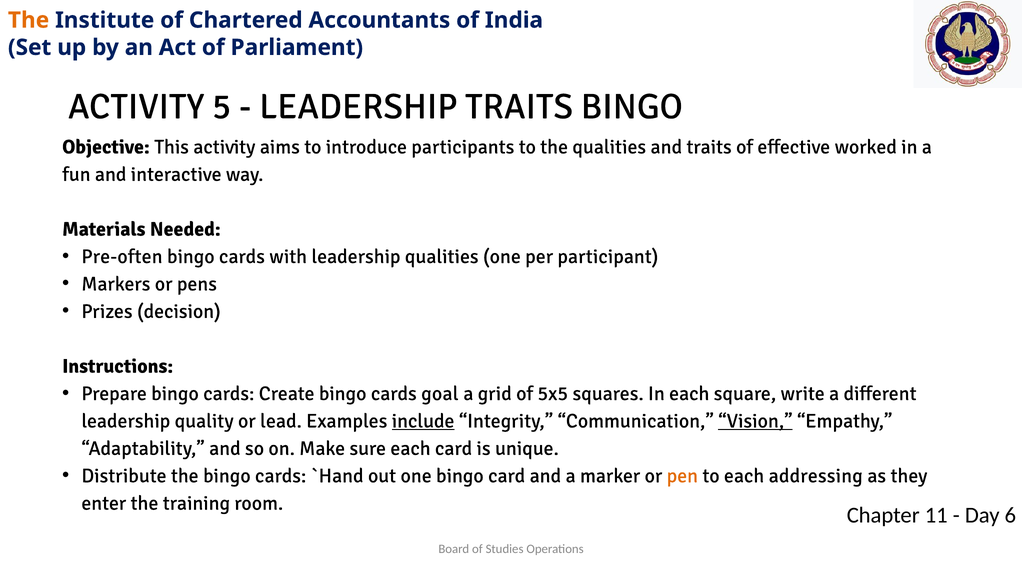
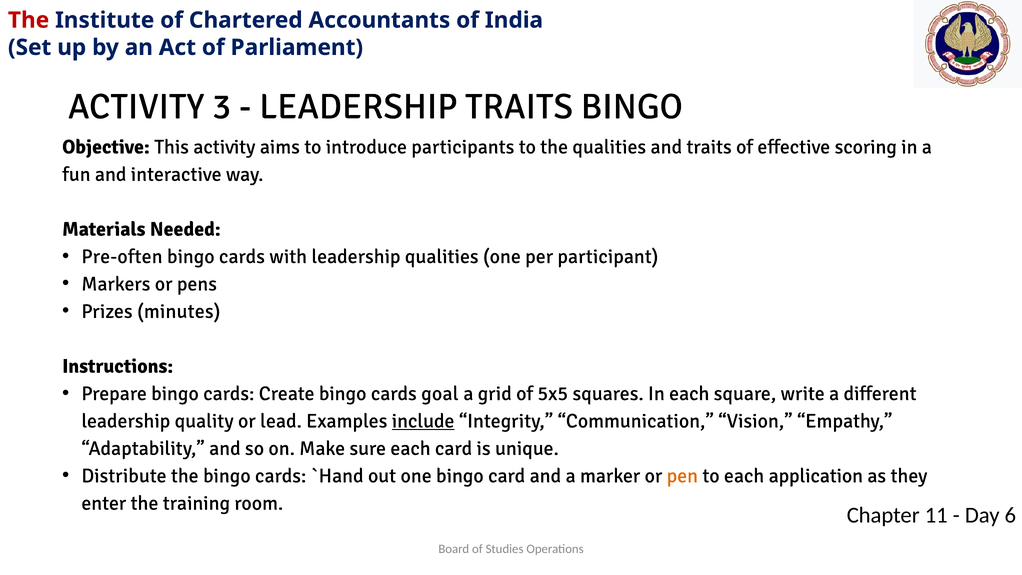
The at (29, 20) colour: orange -> red
5: 5 -> 3
worked: worked -> scoring
decision: decision -> minutes
Vision underline: present -> none
addressing: addressing -> application
